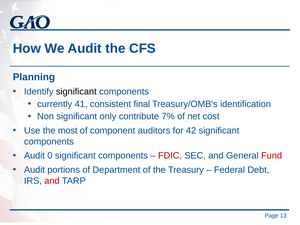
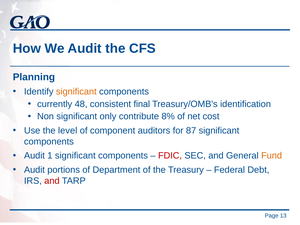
significant at (76, 92) colour: black -> orange
41: 41 -> 48
7%: 7% -> 8%
most: most -> level
42: 42 -> 87
0: 0 -> 1
Fund colour: red -> orange
